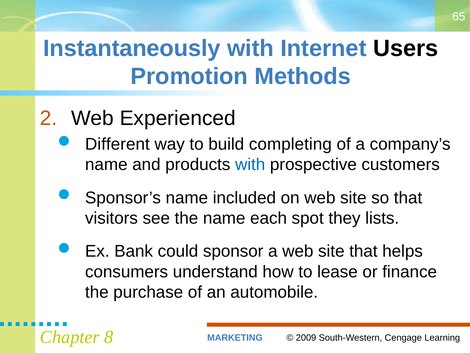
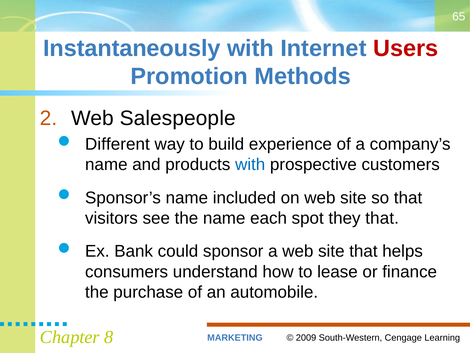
Users colour: black -> red
Experienced: Experienced -> Salespeople
completing: completing -> experience
they lists: lists -> that
